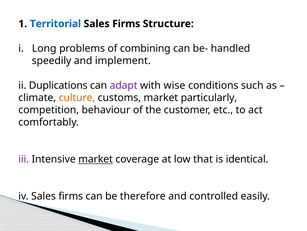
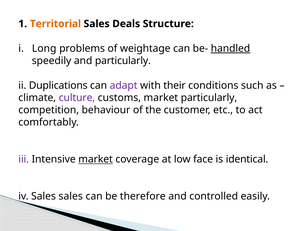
Territorial colour: blue -> orange
Firms at (126, 24): Firms -> Deals
combining: combining -> weightage
handled underline: none -> present
and implement: implement -> particularly
wise: wise -> their
culture colour: orange -> purple
that: that -> face
iv Sales firms: firms -> sales
